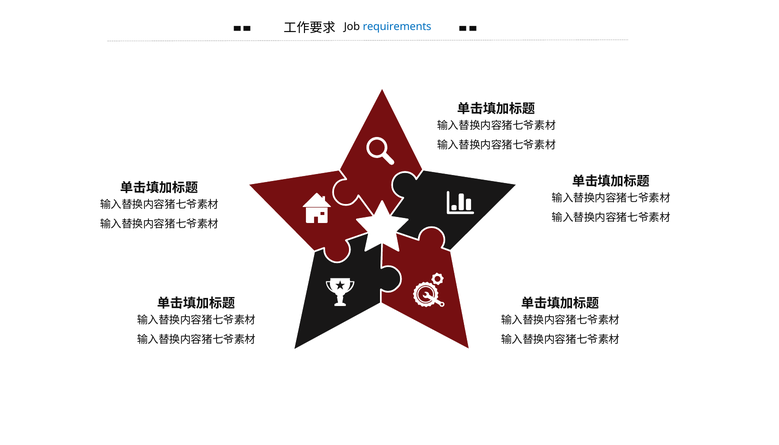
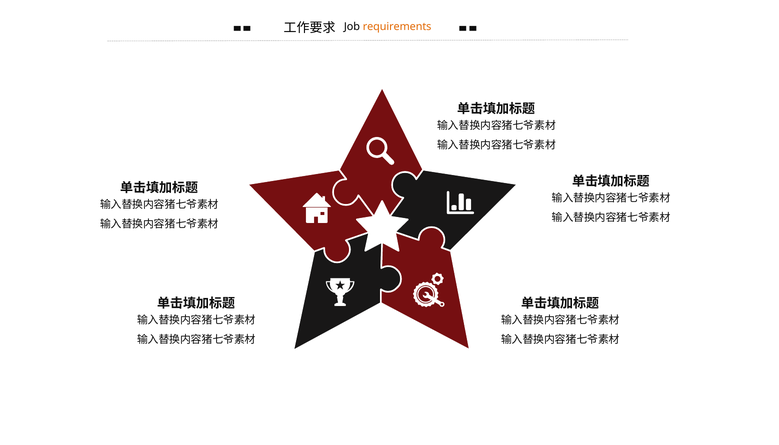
requirements colour: blue -> orange
